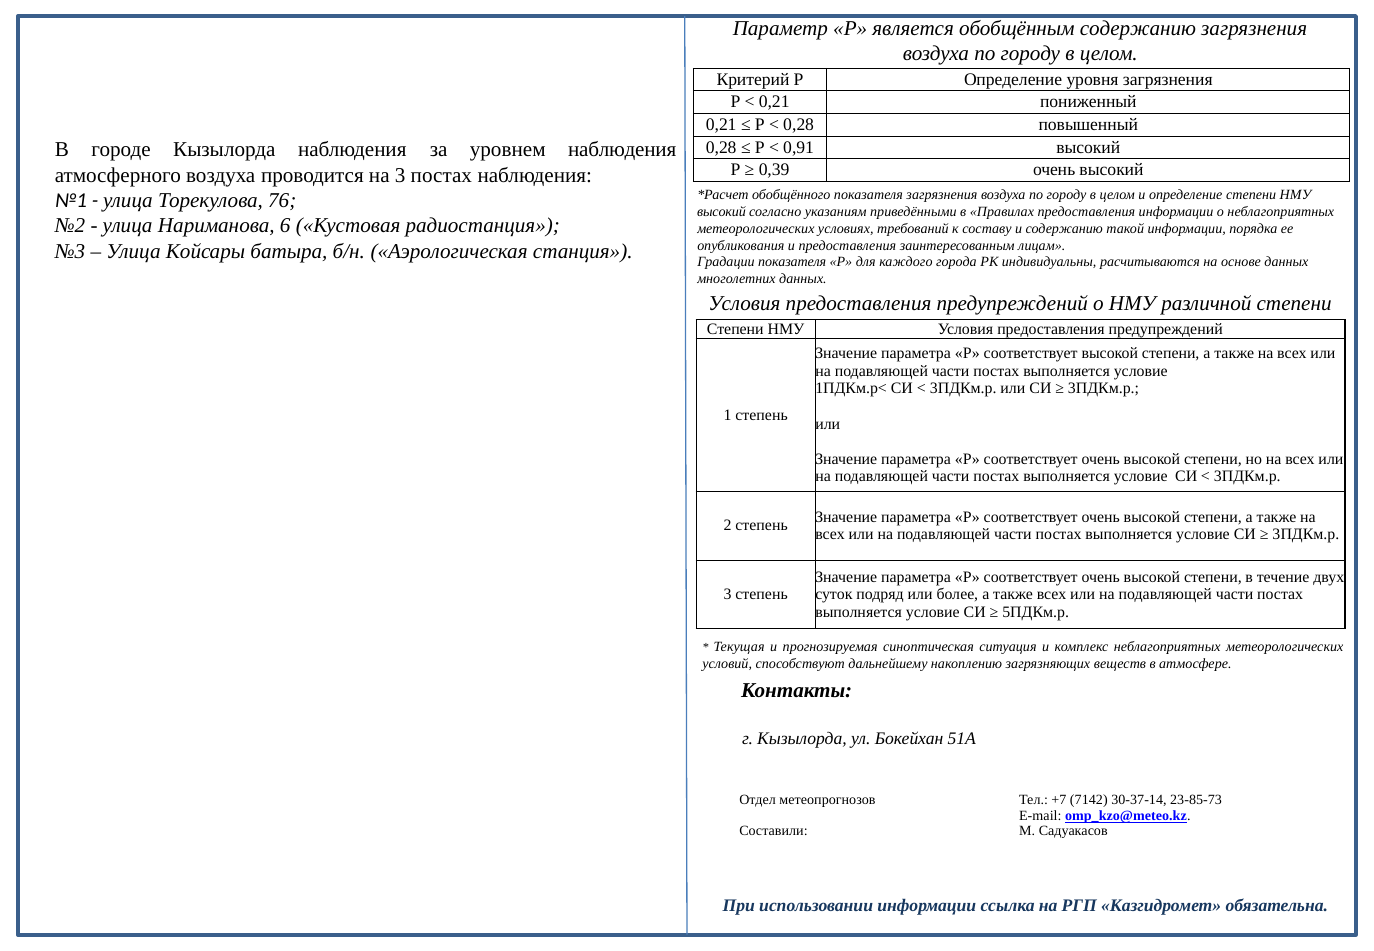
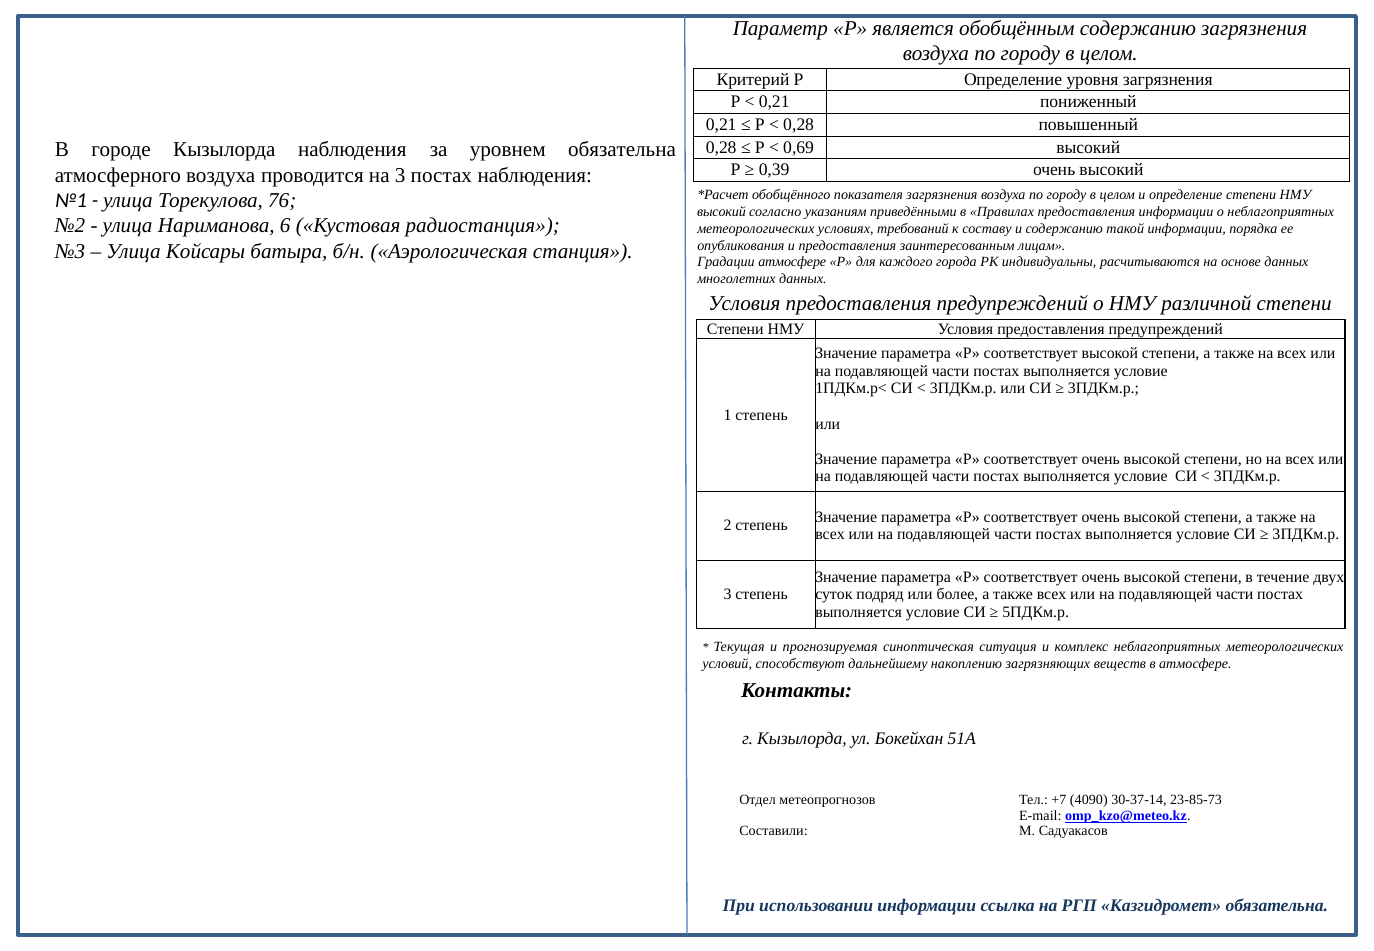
0,91: 0,91 -> 0,69
уровнем наблюдения: наблюдения -> обязательна
Градации показателя: показателя -> атмосфере
7142: 7142 -> 4090
